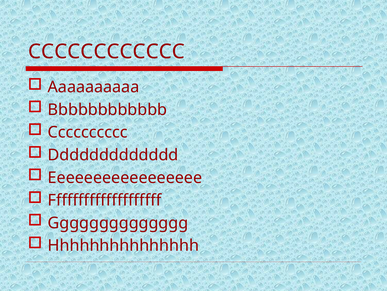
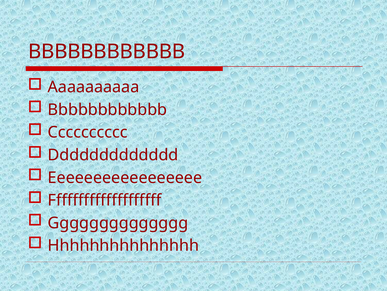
CCCCCCCCCCCC at (106, 52): CCCCCCCCCCCC -> BBBBBBBBBBBB
